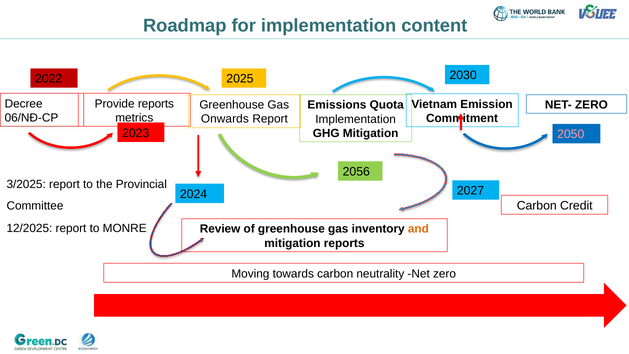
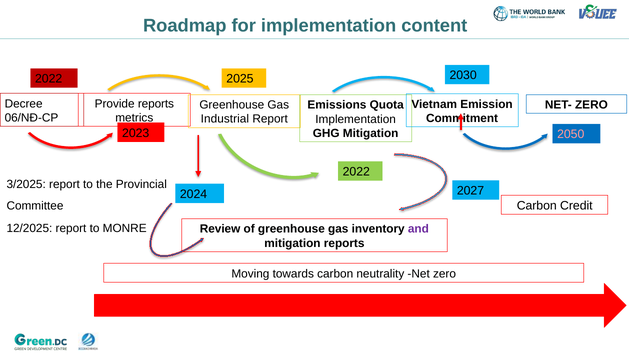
Onwards: Onwards -> Industrial
2056 at (356, 172): 2056 -> 2022
and colour: orange -> purple
